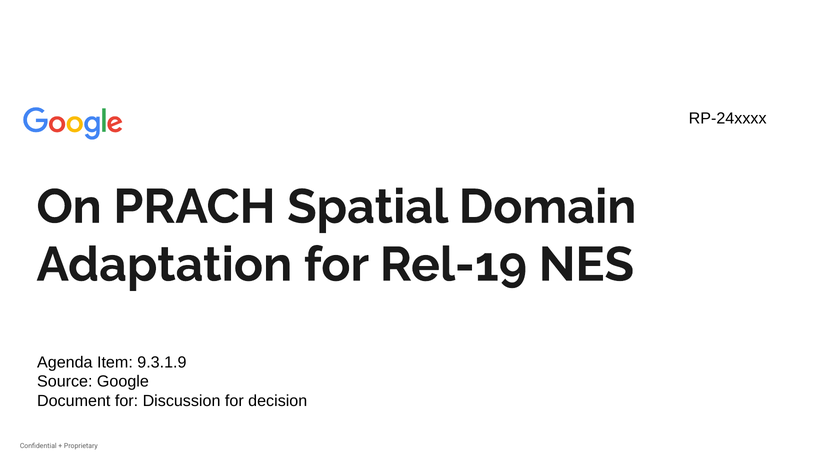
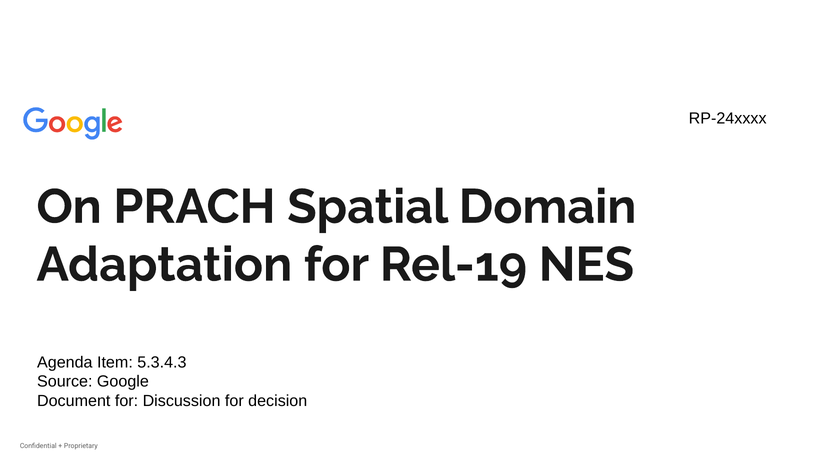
9.3.1.9: 9.3.1.9 -> 5.3.4.3
